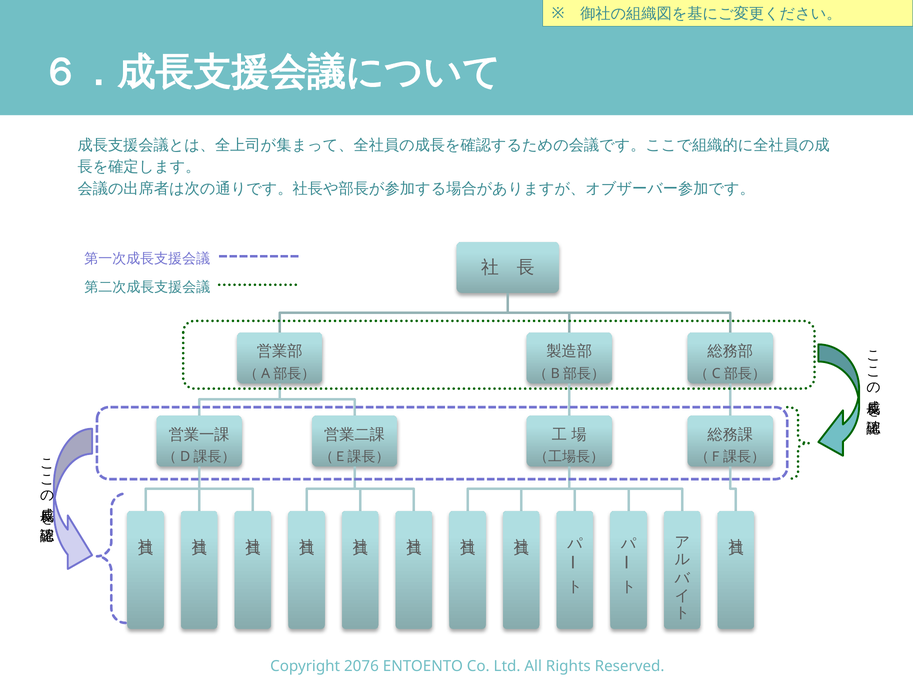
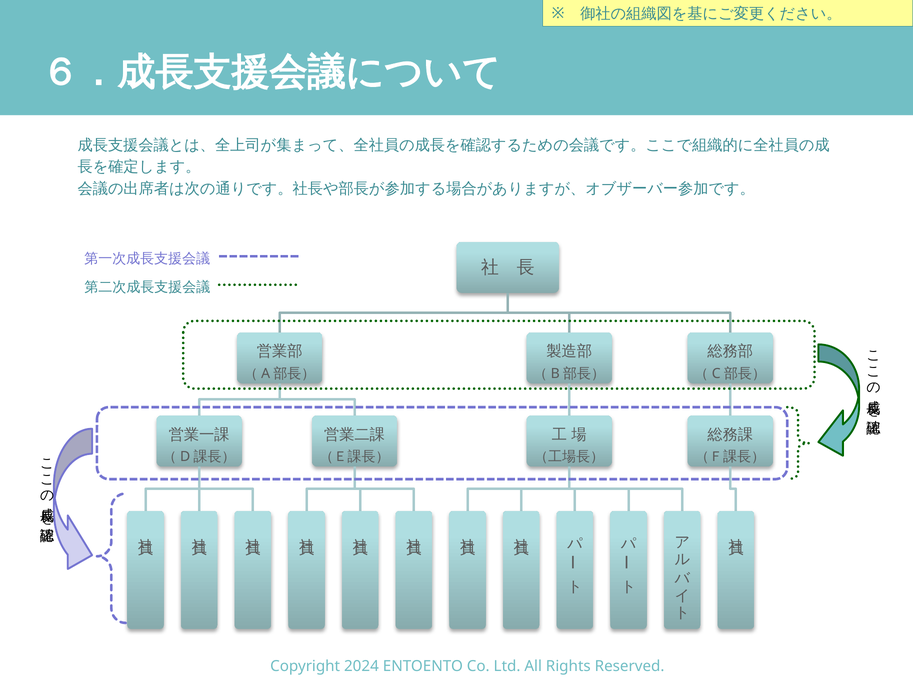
2076: 2076 -> 2024
